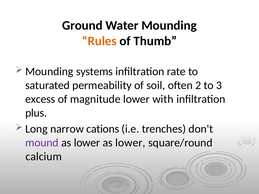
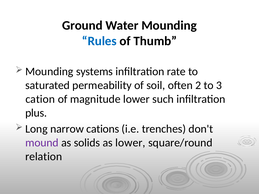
Rules colour: orange -> blue
excess: excess -> cation
with: with -> such
lower at (87, 143): lower -> solids
calcium: calcium -> relation
